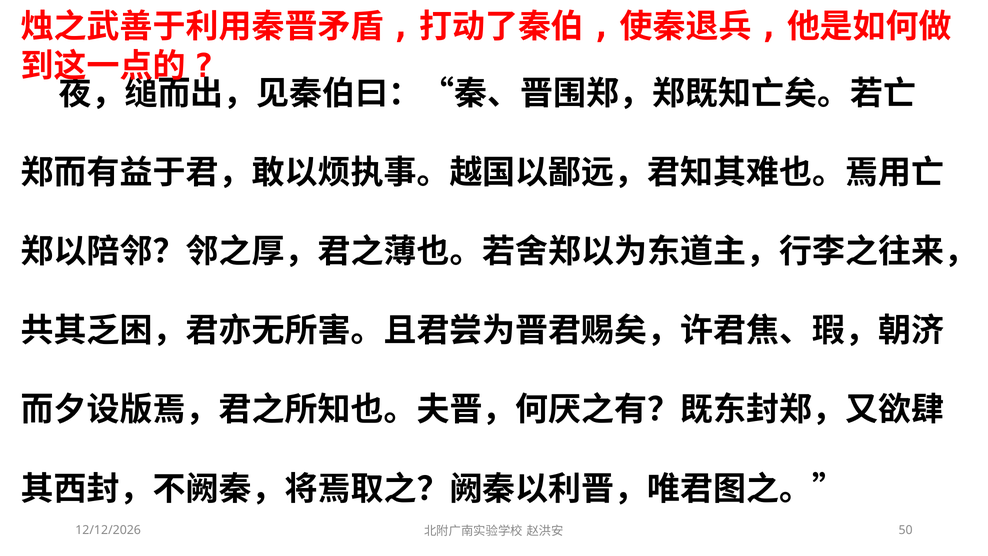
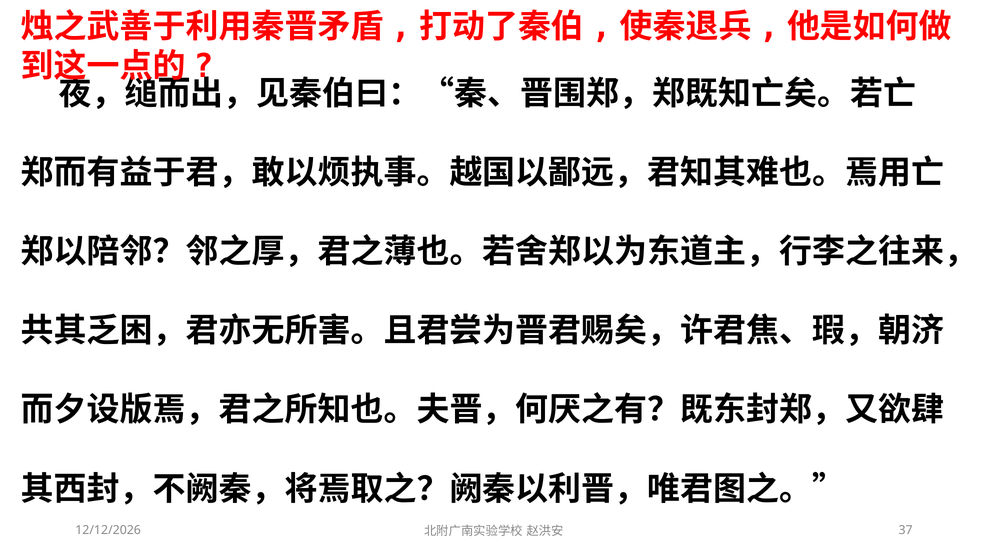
50: 50 -> 37
